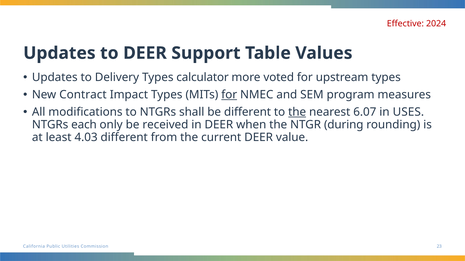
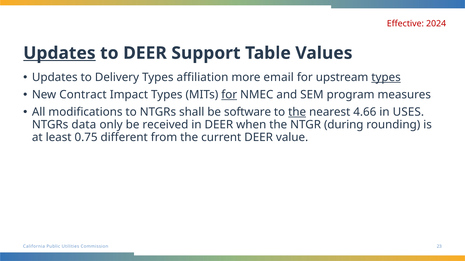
Updates at (59, 53) underline: none -> present
calculator: calculator -> affiliation
voted: voted -> email
types at (386, 78) underline: none -> present
be different: different -> software
6.07: 6.07 -> 4.66
each: each -> data
4.03: 4.03 -> 0.75
